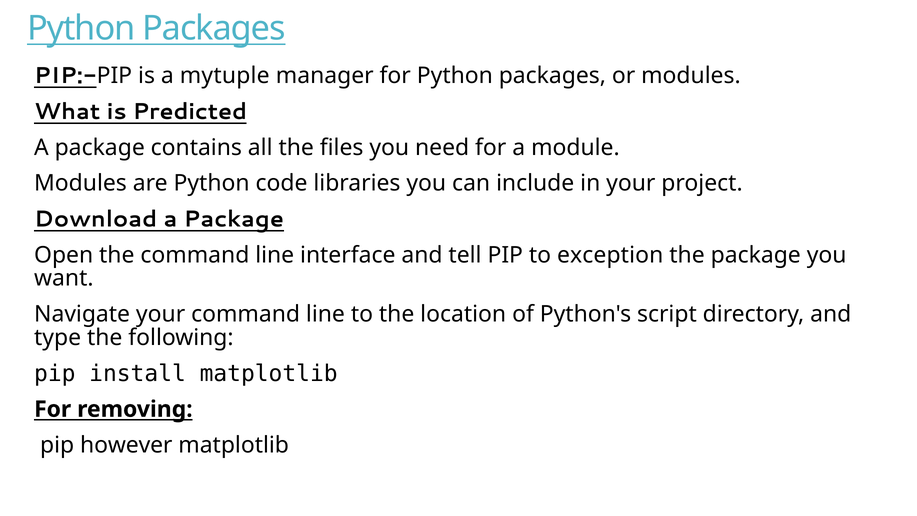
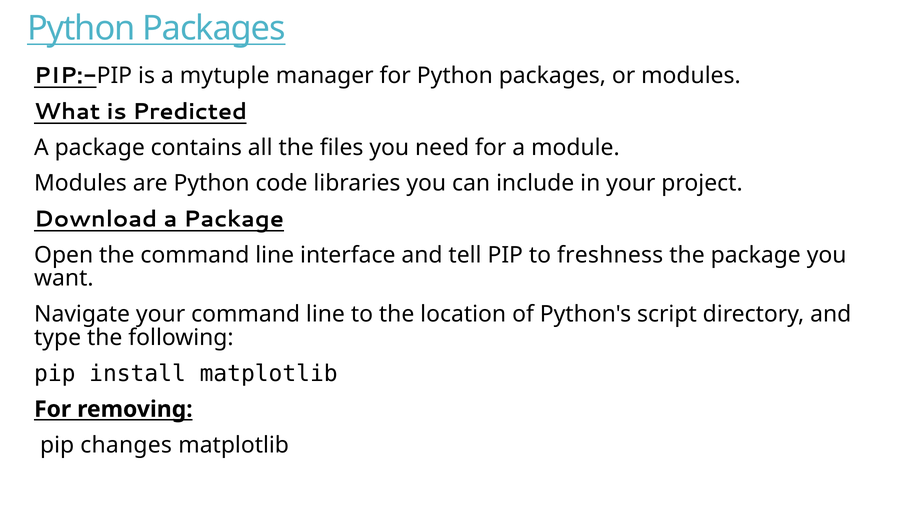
exception: exception -> freshness
however: however -> changes
